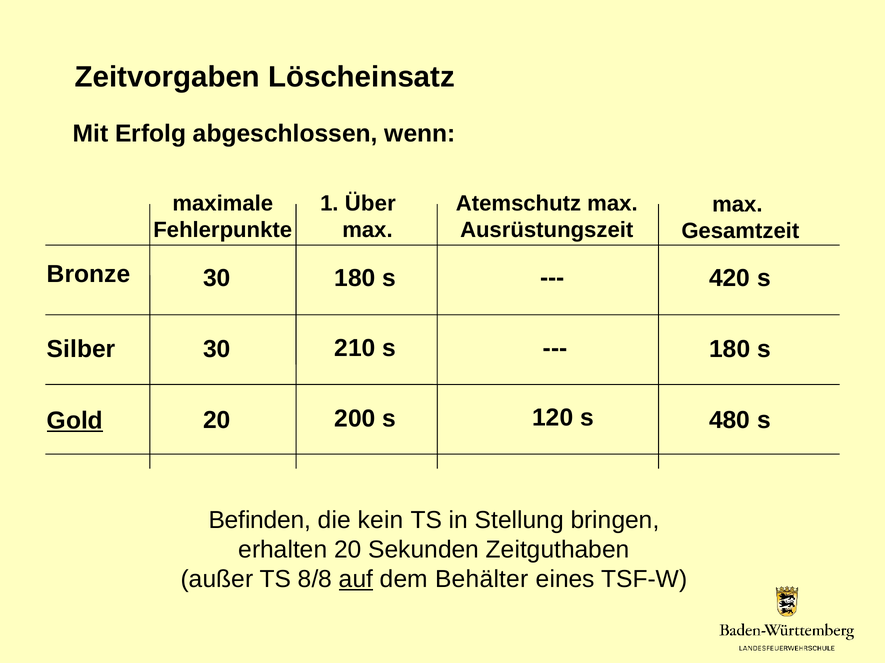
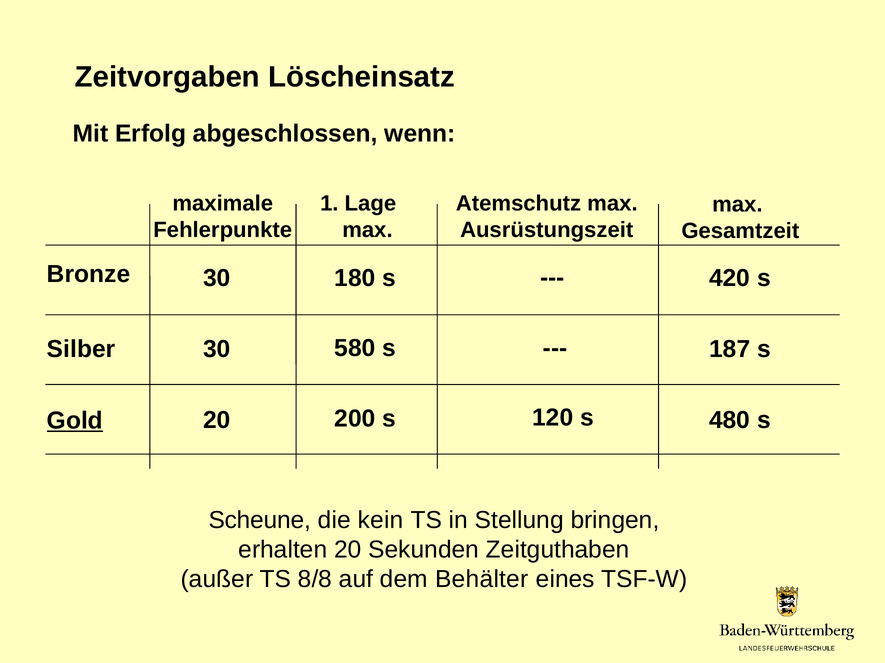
Über: Über -> Lage
210: 210 -> 580
s 180: 180 -> 187
Befinden: Befinden -> Scheune
auf underline: present -> none
